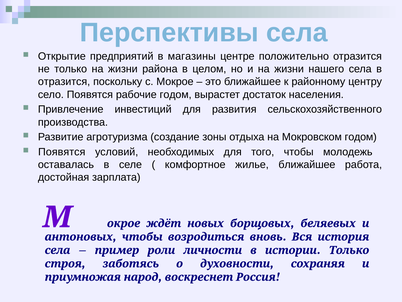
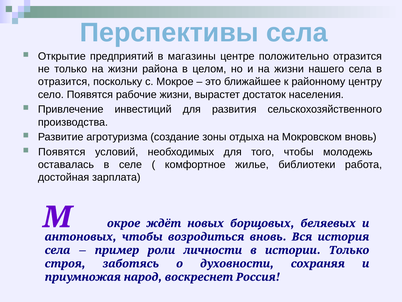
рабочие годом: годом -> жизни
Мокровском годом: годом -> вновь
жилье ближайшее: ближайшее -> библиотеки
